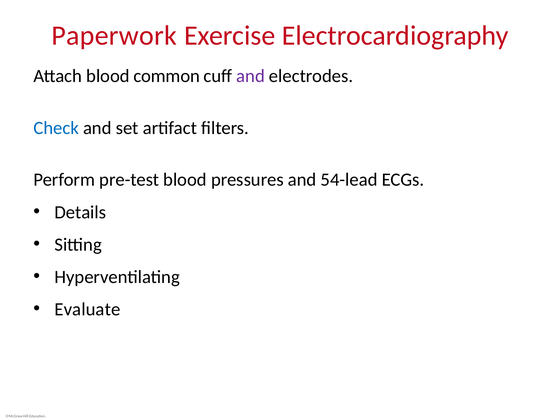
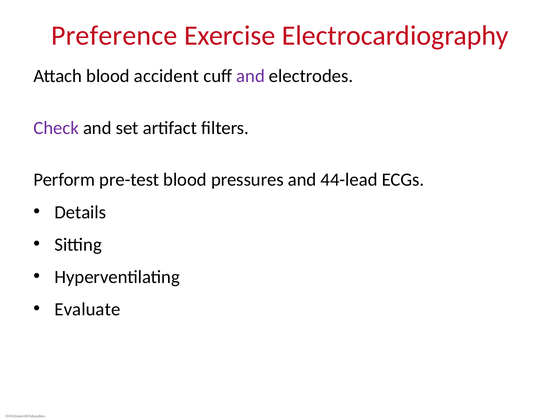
Paperwork: Paperwork -> Preference
common: common -> accident
Check colour: blue -> purple
54-lead: 54-lead -> 44-lead
